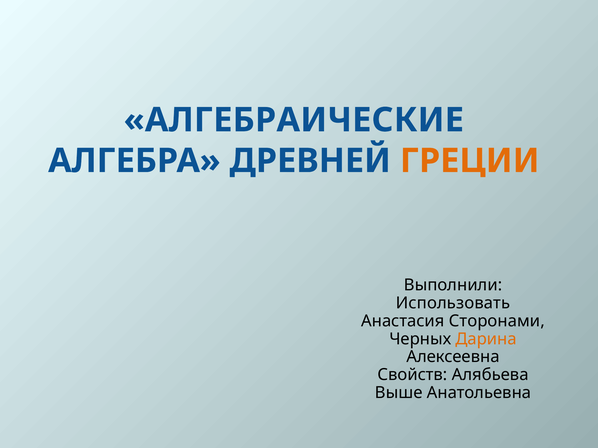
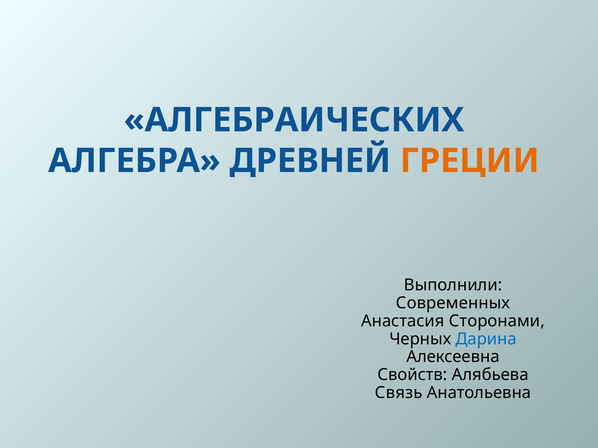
АЛГЕБРАИЧЕСКИЕ: АЛГЕБРАИЧЕСКИЕ -> АЛГЕБРАИЧЕСКИХ
Использовать: Использовать -> Современных
Дарина colour: orange -> blue
Выше: Выше -> Связь
